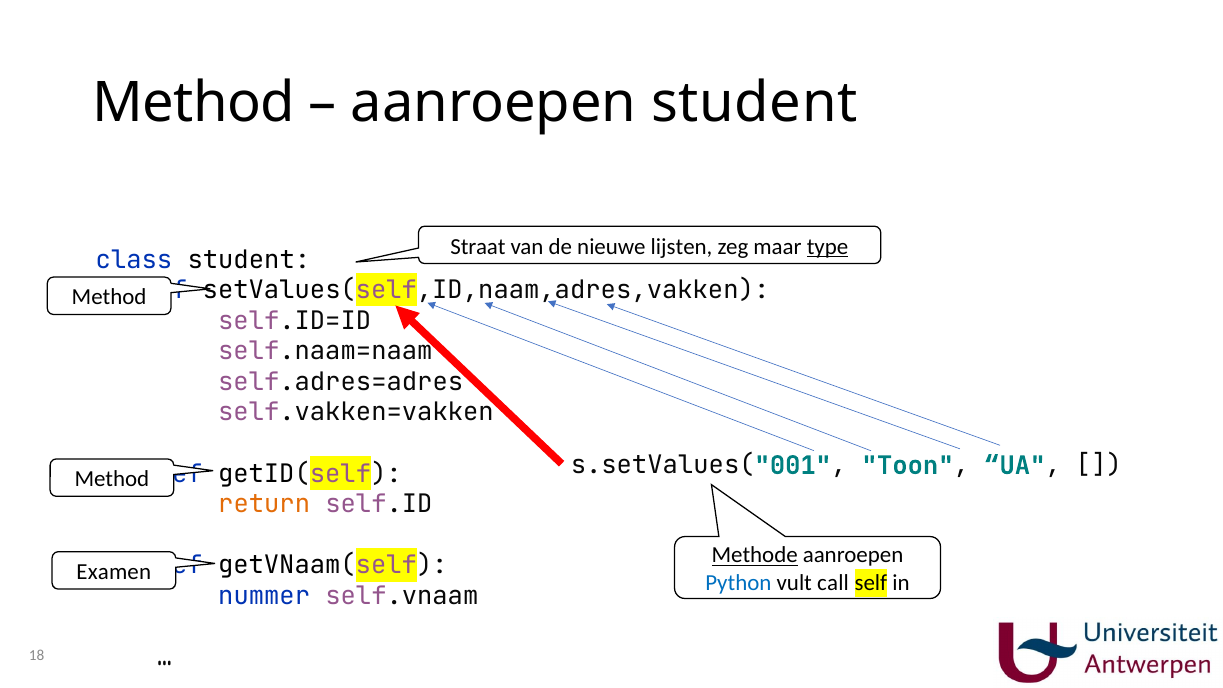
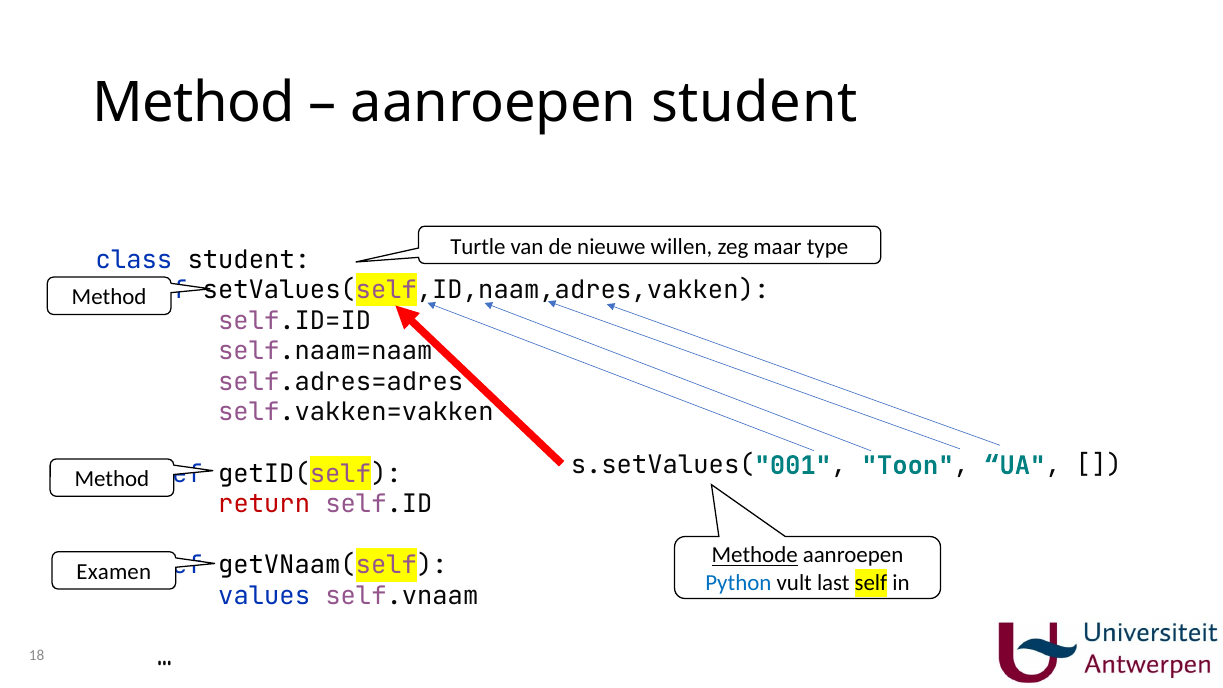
Straat: Straat -> Turtle
lijsten: lijsten -> willen
type underline: present -> none
return colour: orange -> red
call: call -> last
nummer: nummer -> values
